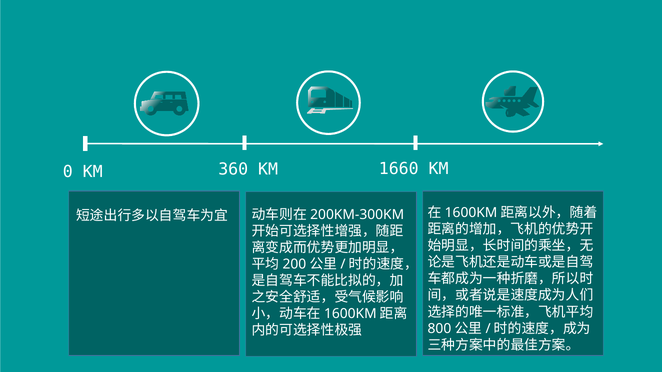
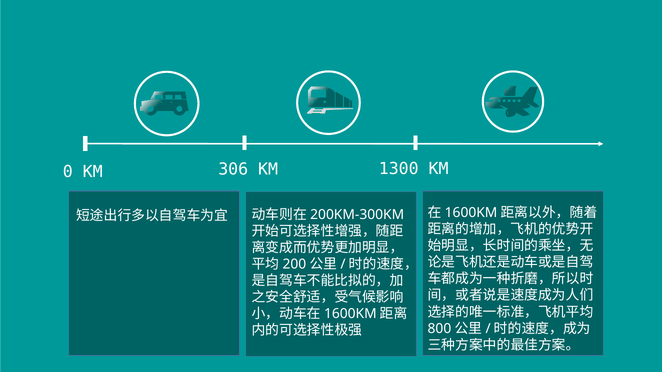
360: 360 -> 306
1660: 1660 -> 1300
